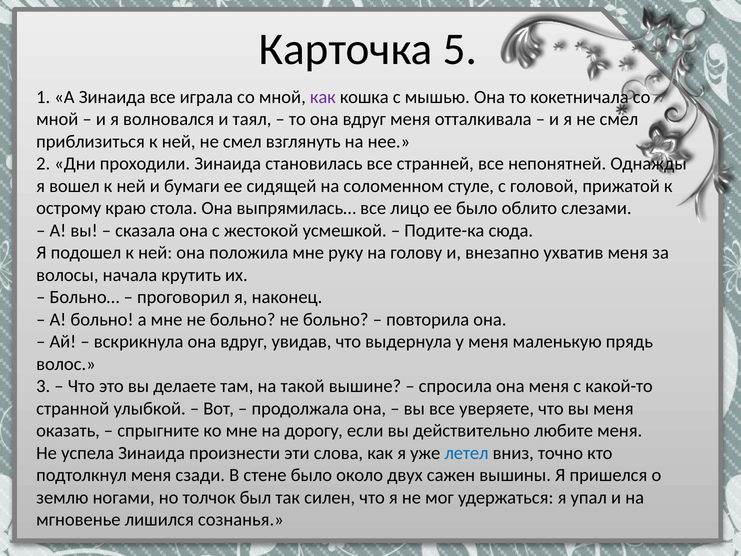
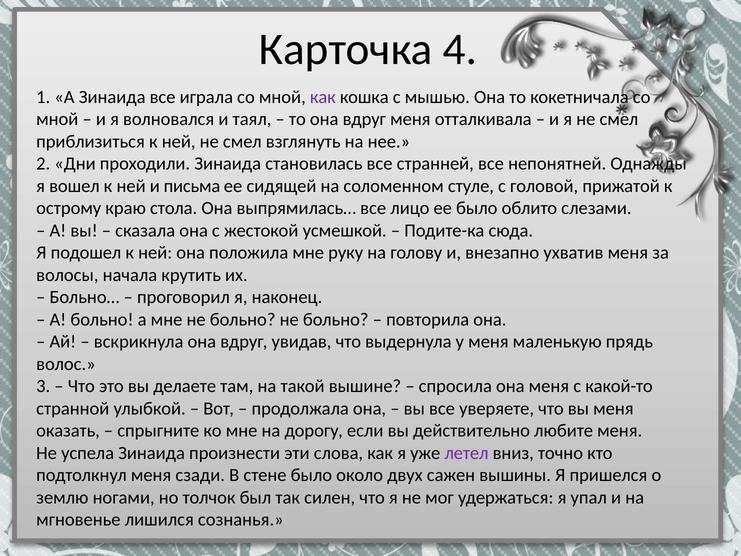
5: 5 -> 4
бумаги: бумаги -> письма
летел colour: blue -> purple
